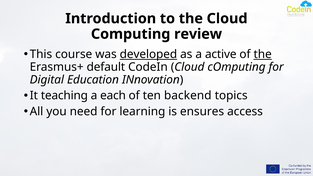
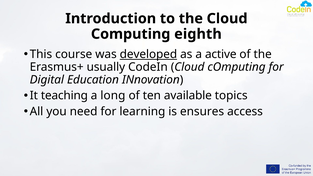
review: review -> eighth
the at (263, 54) underline: present -> none
default: default -> usually
each: each -> long
backend: backend -> available
